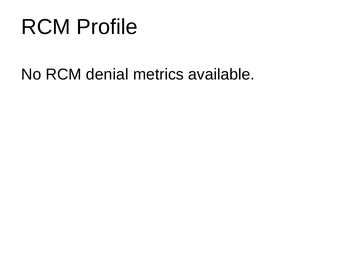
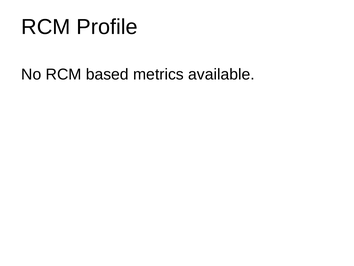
denial: denial -> based
